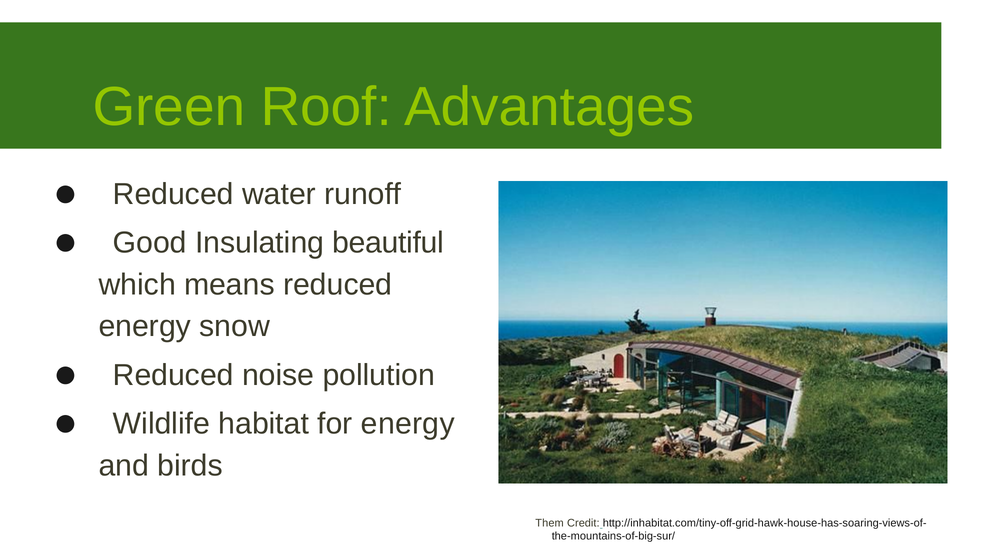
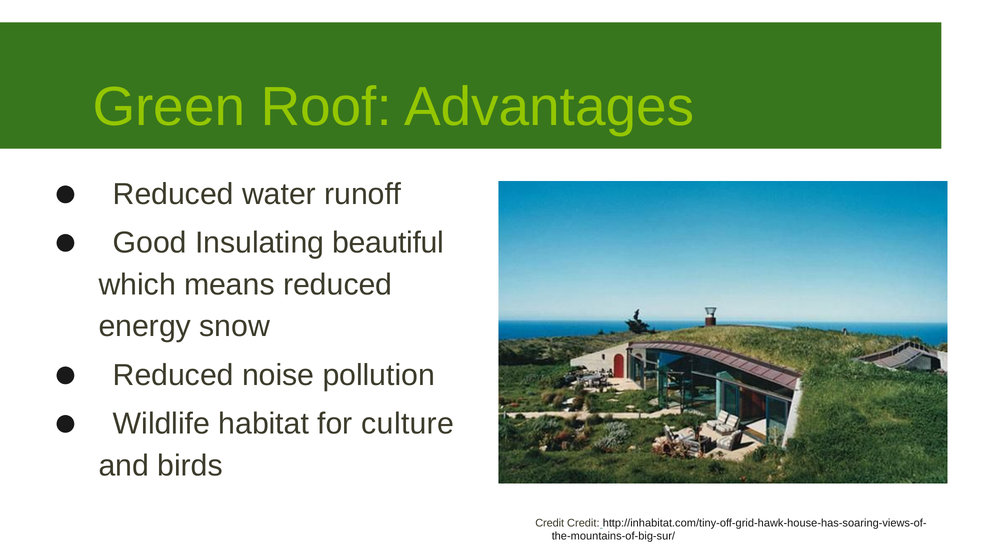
for energy: energy -> culture
Them at (550, 523): Them -> Credit
